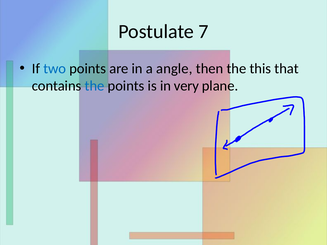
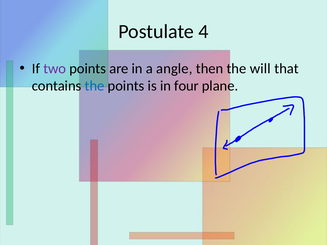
7: 7 -> 4
two colour: blue -> purple
this: this -> will
very: very -> four
